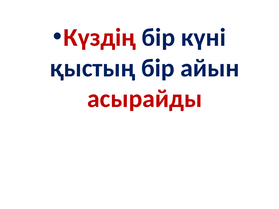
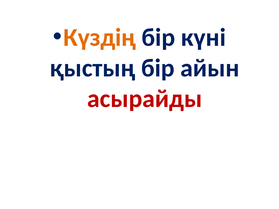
Күздің colour: red -> orange
